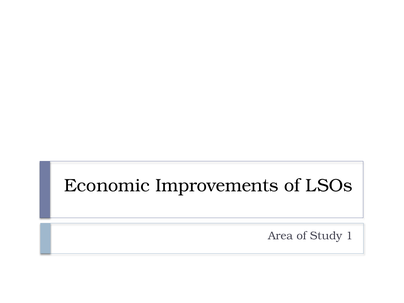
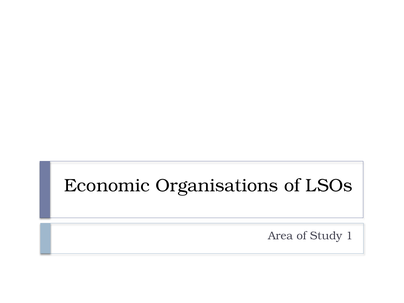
Improvements: Improvements -> Organisations
